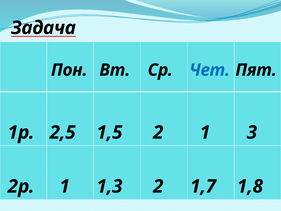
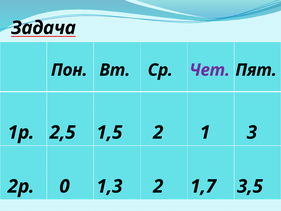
Чет colour: blue -> purple
2р 1: 1 -> 0
1,8: 1,8 -> 3,5
